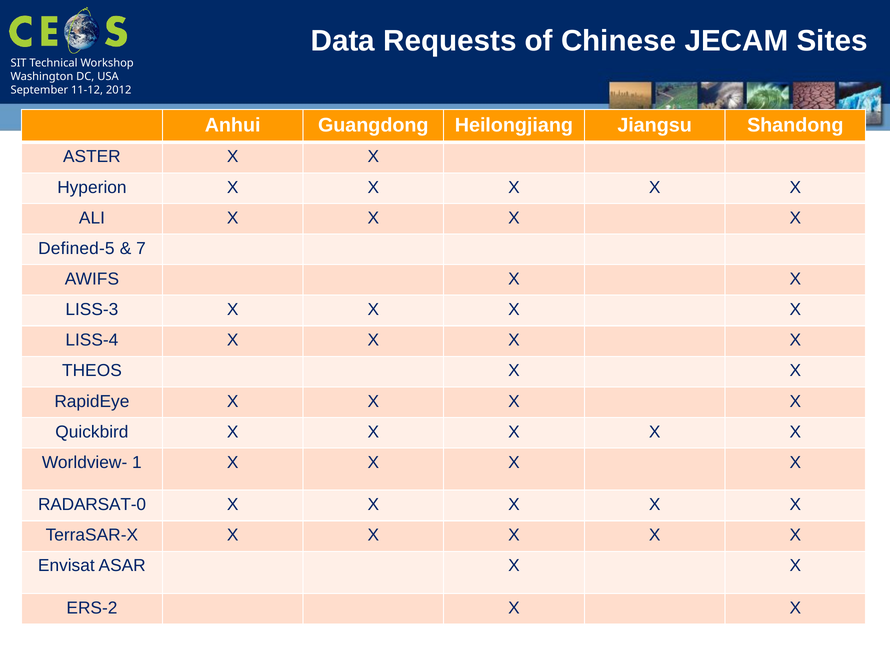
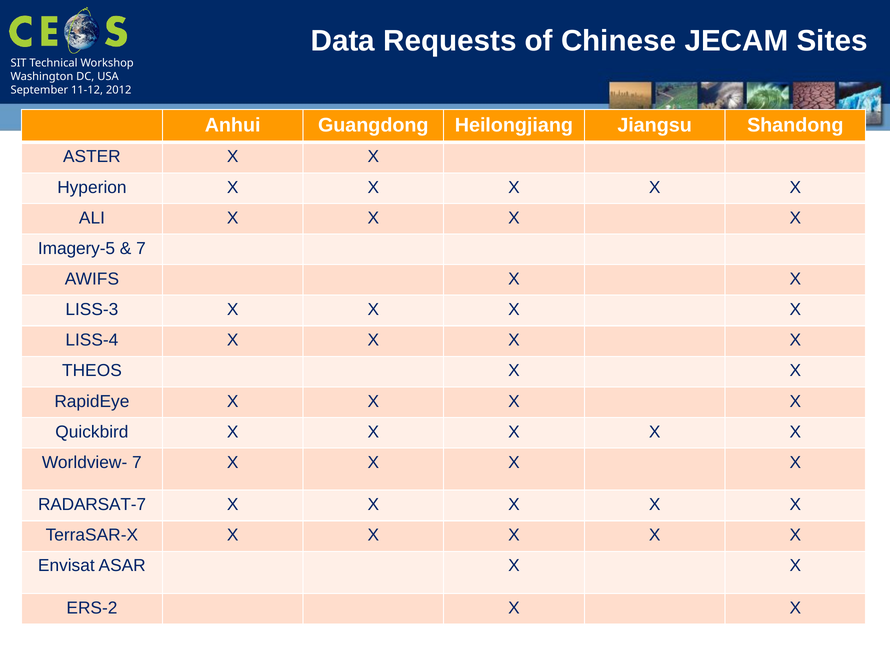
Defined-5: Defined-5 -> Imagery-5
Worldview- 1: 1 -> 7
RADARSAT-0: RADARSAT-0 -> RADARSAT-7
